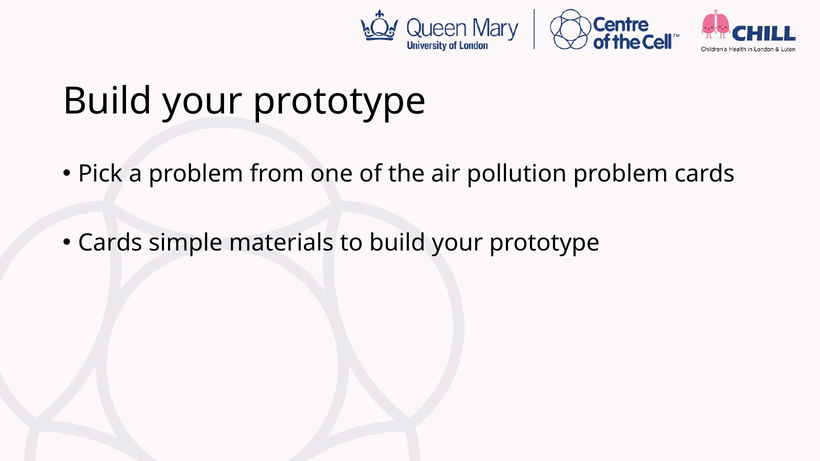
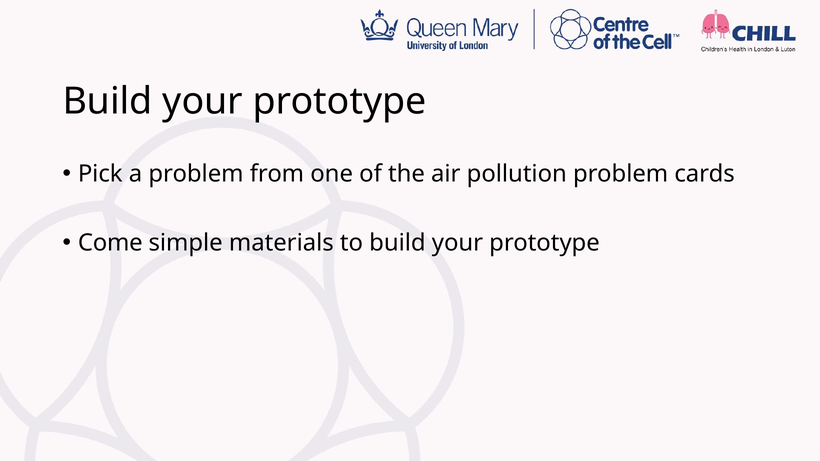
Cards at (110, 243): Cards -> Come
